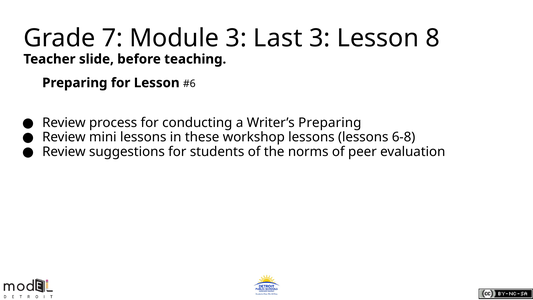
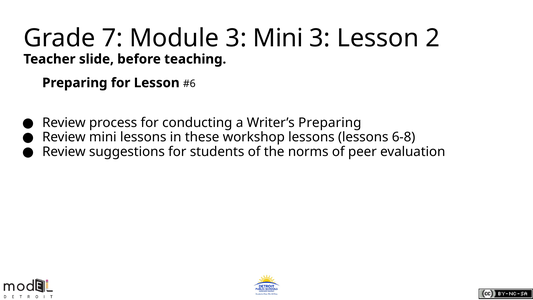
3 Last: Last -> Mini
8: 8 -> 2
